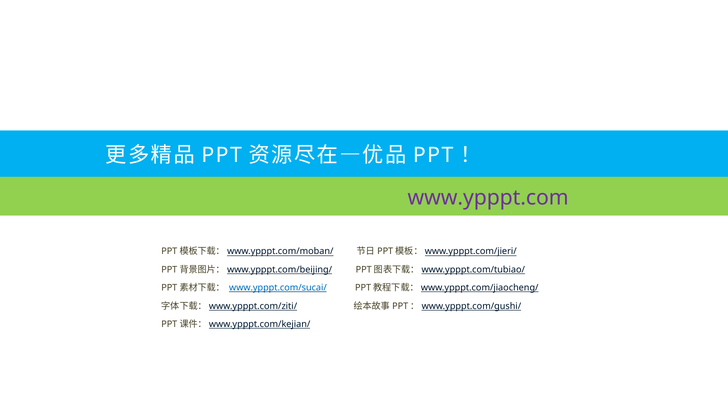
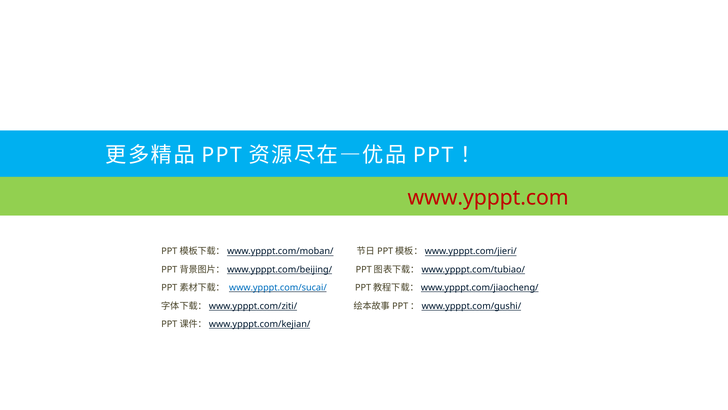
www.ypppt.com colour: purple -> red
